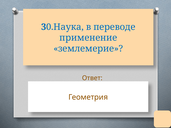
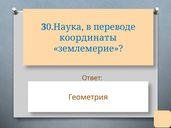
применение: применение -> координаты
